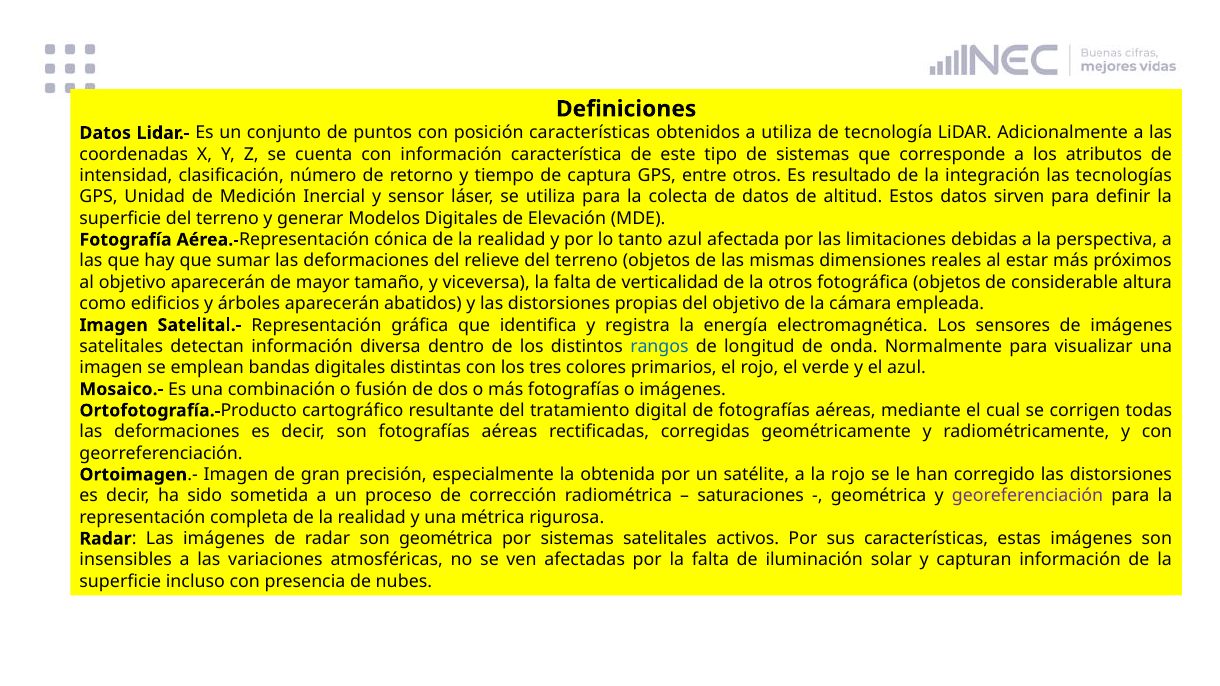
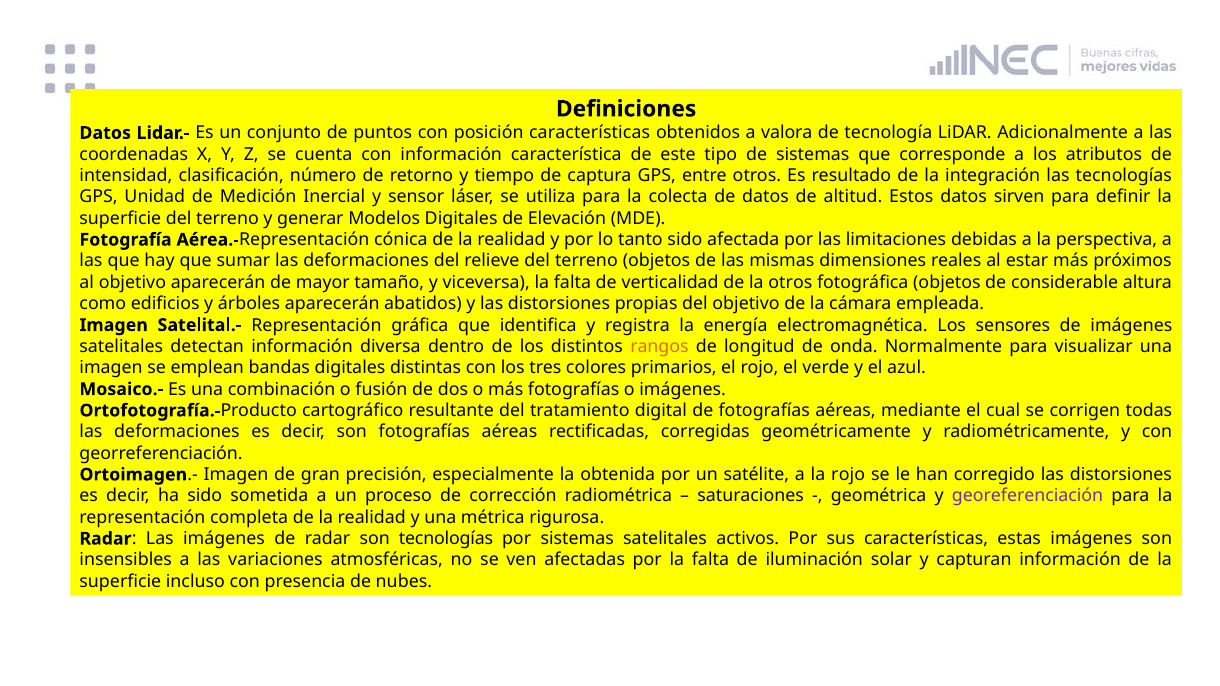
a utiliza: utiliza -> valora
tanto azul: azul -> sido
rangos colour: blue -> orange
son geométrica: geométrica -> tecnologías
